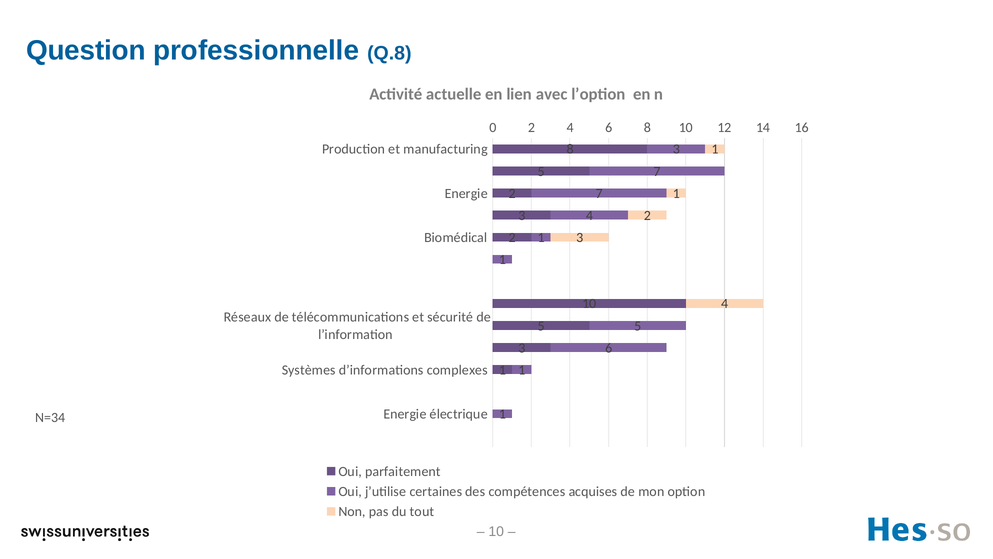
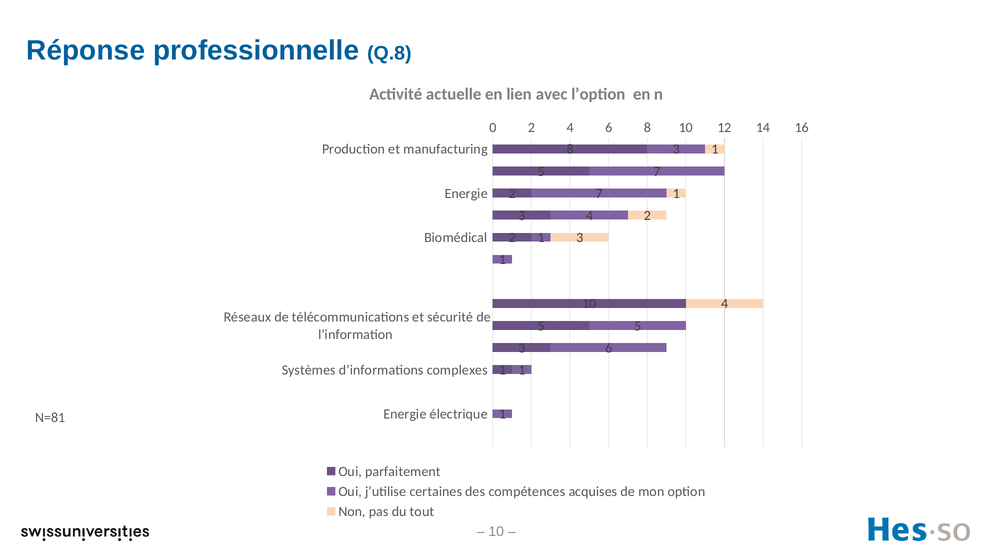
Question: Question -> Réponse
N=34: N=34 -> N=81
